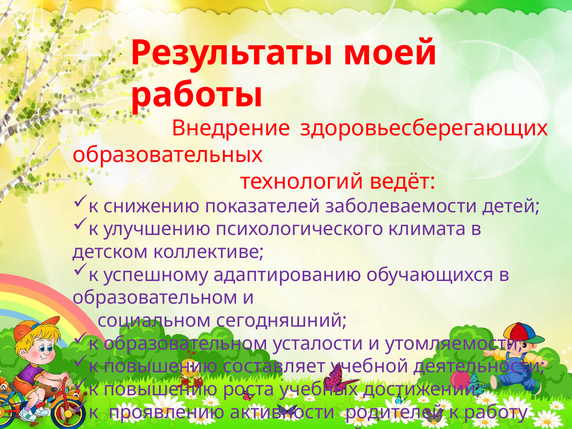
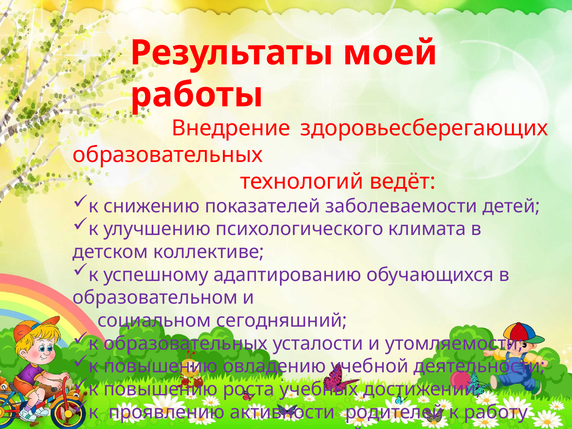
к образовательном: образовательном -> образовательных
составляет: составляет -> овладению
